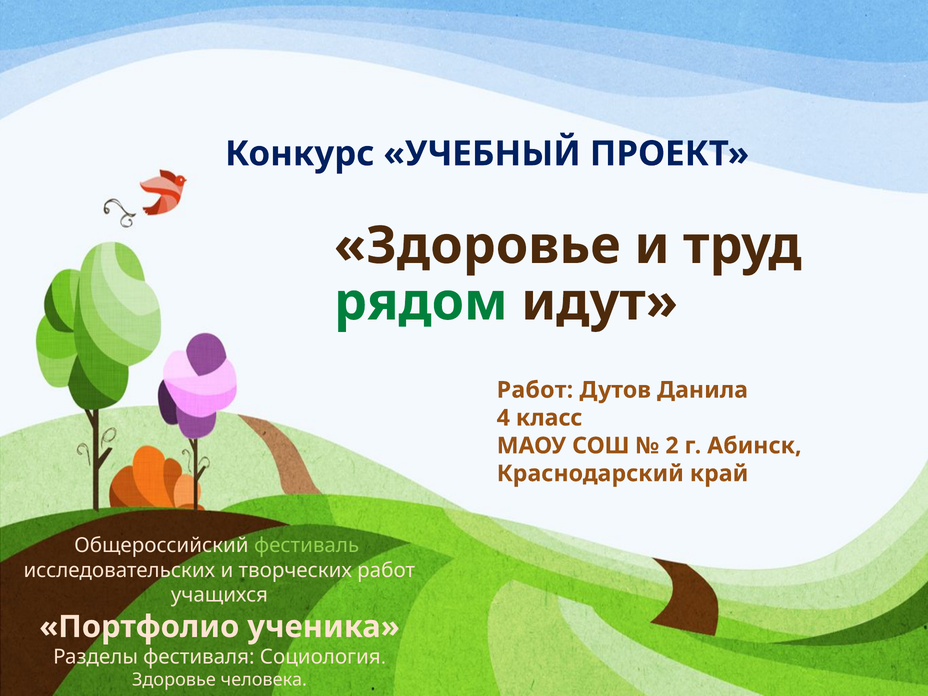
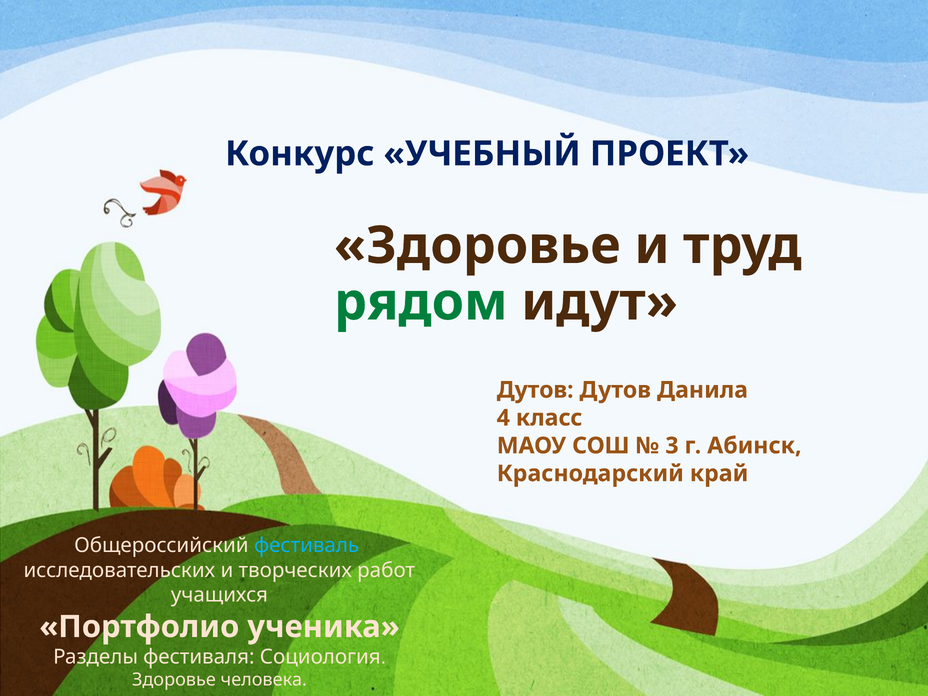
Работ at (535, 390): Работ -> Дутов
2: 2 -> 3
фестиваль colour: light green -> light blue
